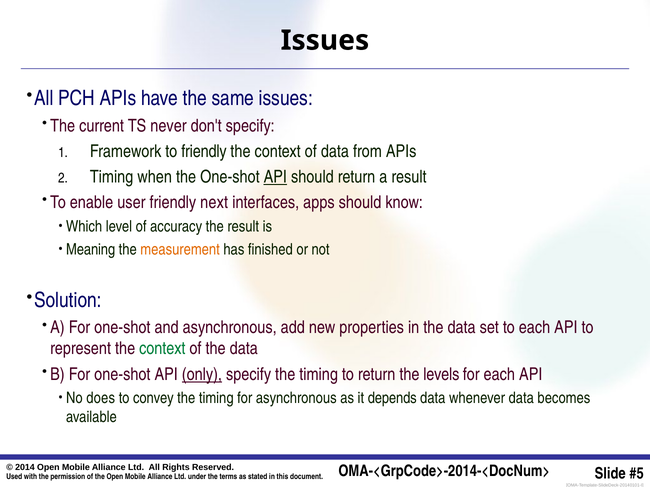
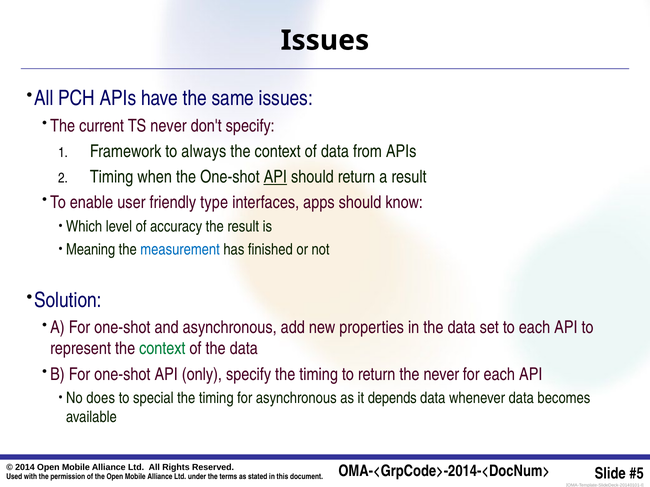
to friendly: friendly -> always
next: next -> type
measurement colour: orange -> blue
only underline: present -> none
the levels: levels -> never
convey: convey -> special
